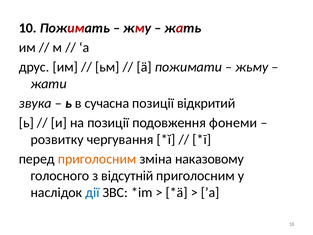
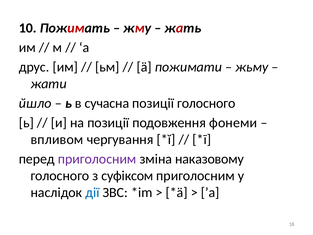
звука: звука -> йшло
позиції відкритий: відкритий -> голосного
розвитку: розвитку -> впливом
приголосним at (97, 159) colour: orange -> purple
відсутній: відсутній -> суфіксом
